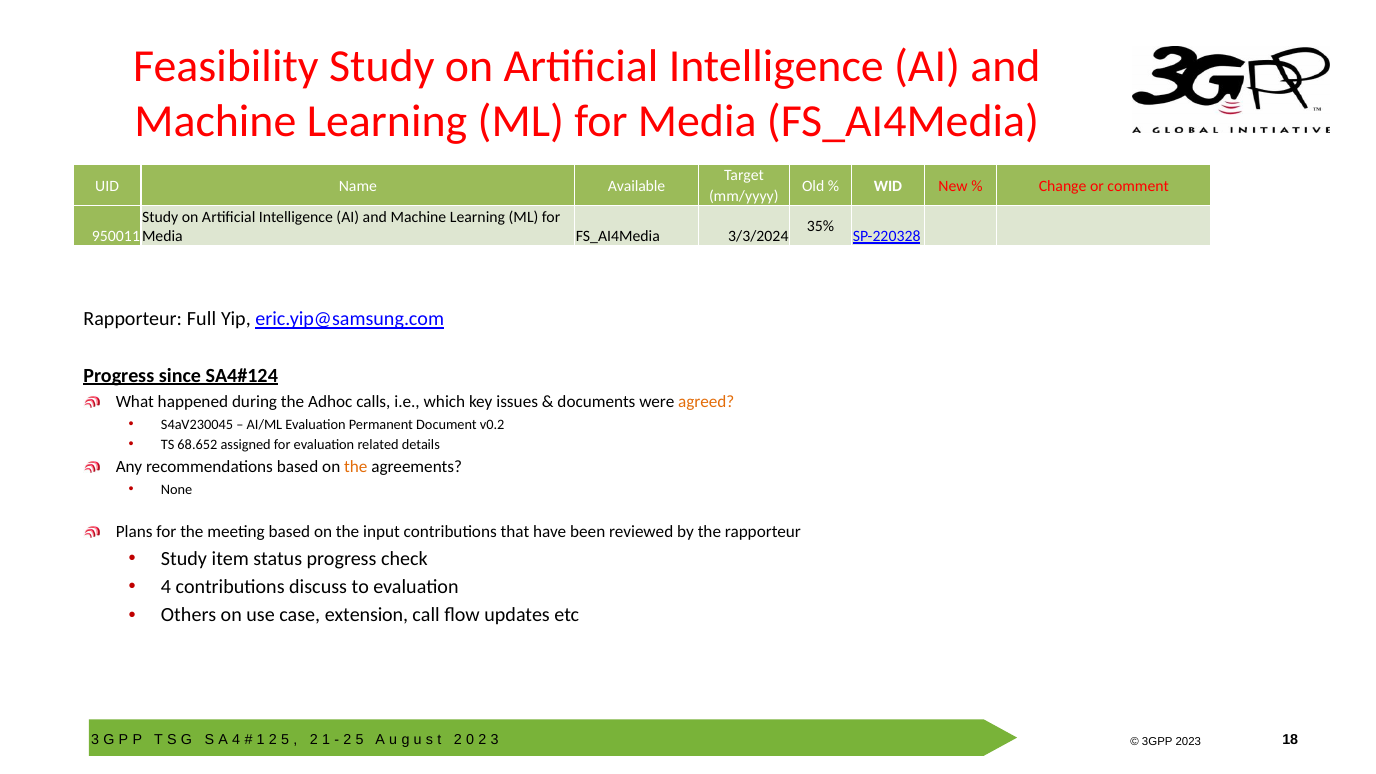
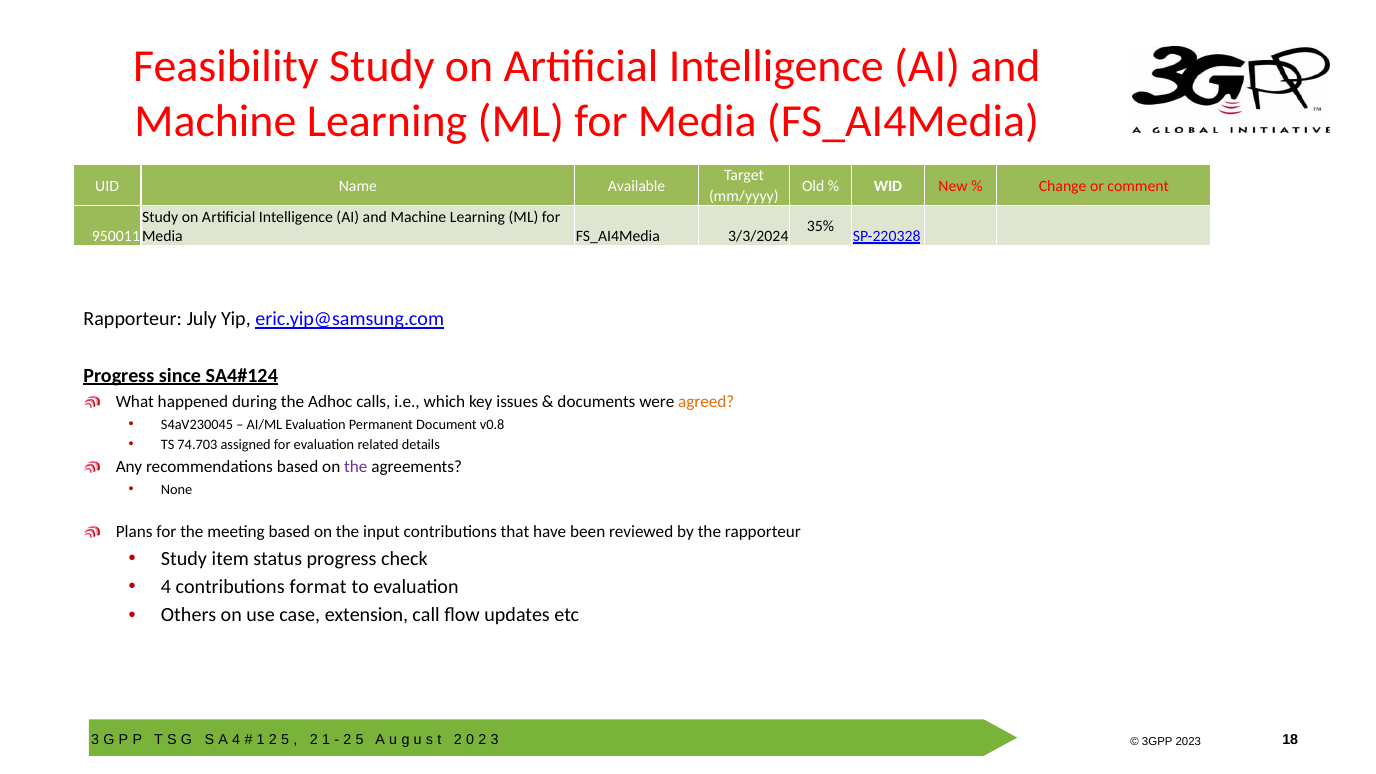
Full: Full -> July
v0.2: v0.2 -> v0.8
68.652: 68.652 -> 74.703
the at (356, 467) colour: orange -> purple
discuss: discuss -> format
